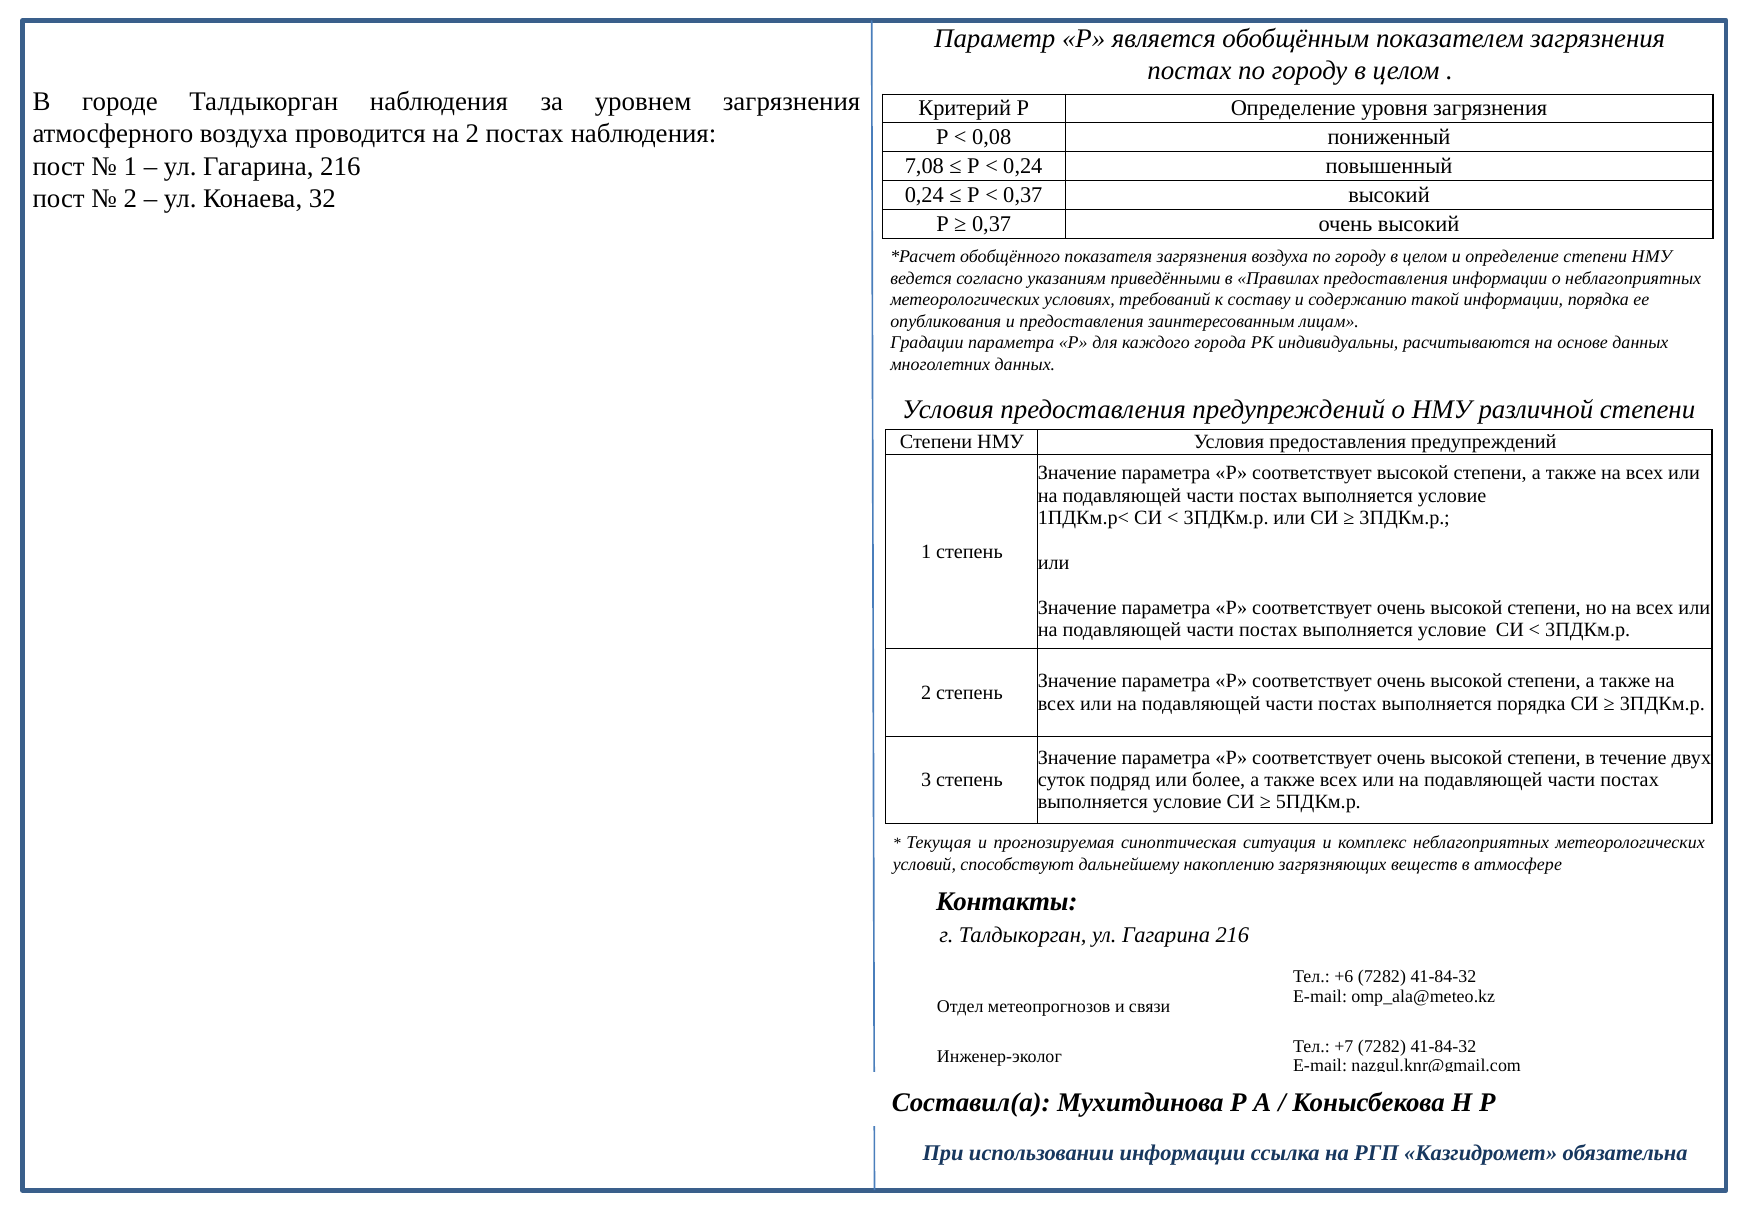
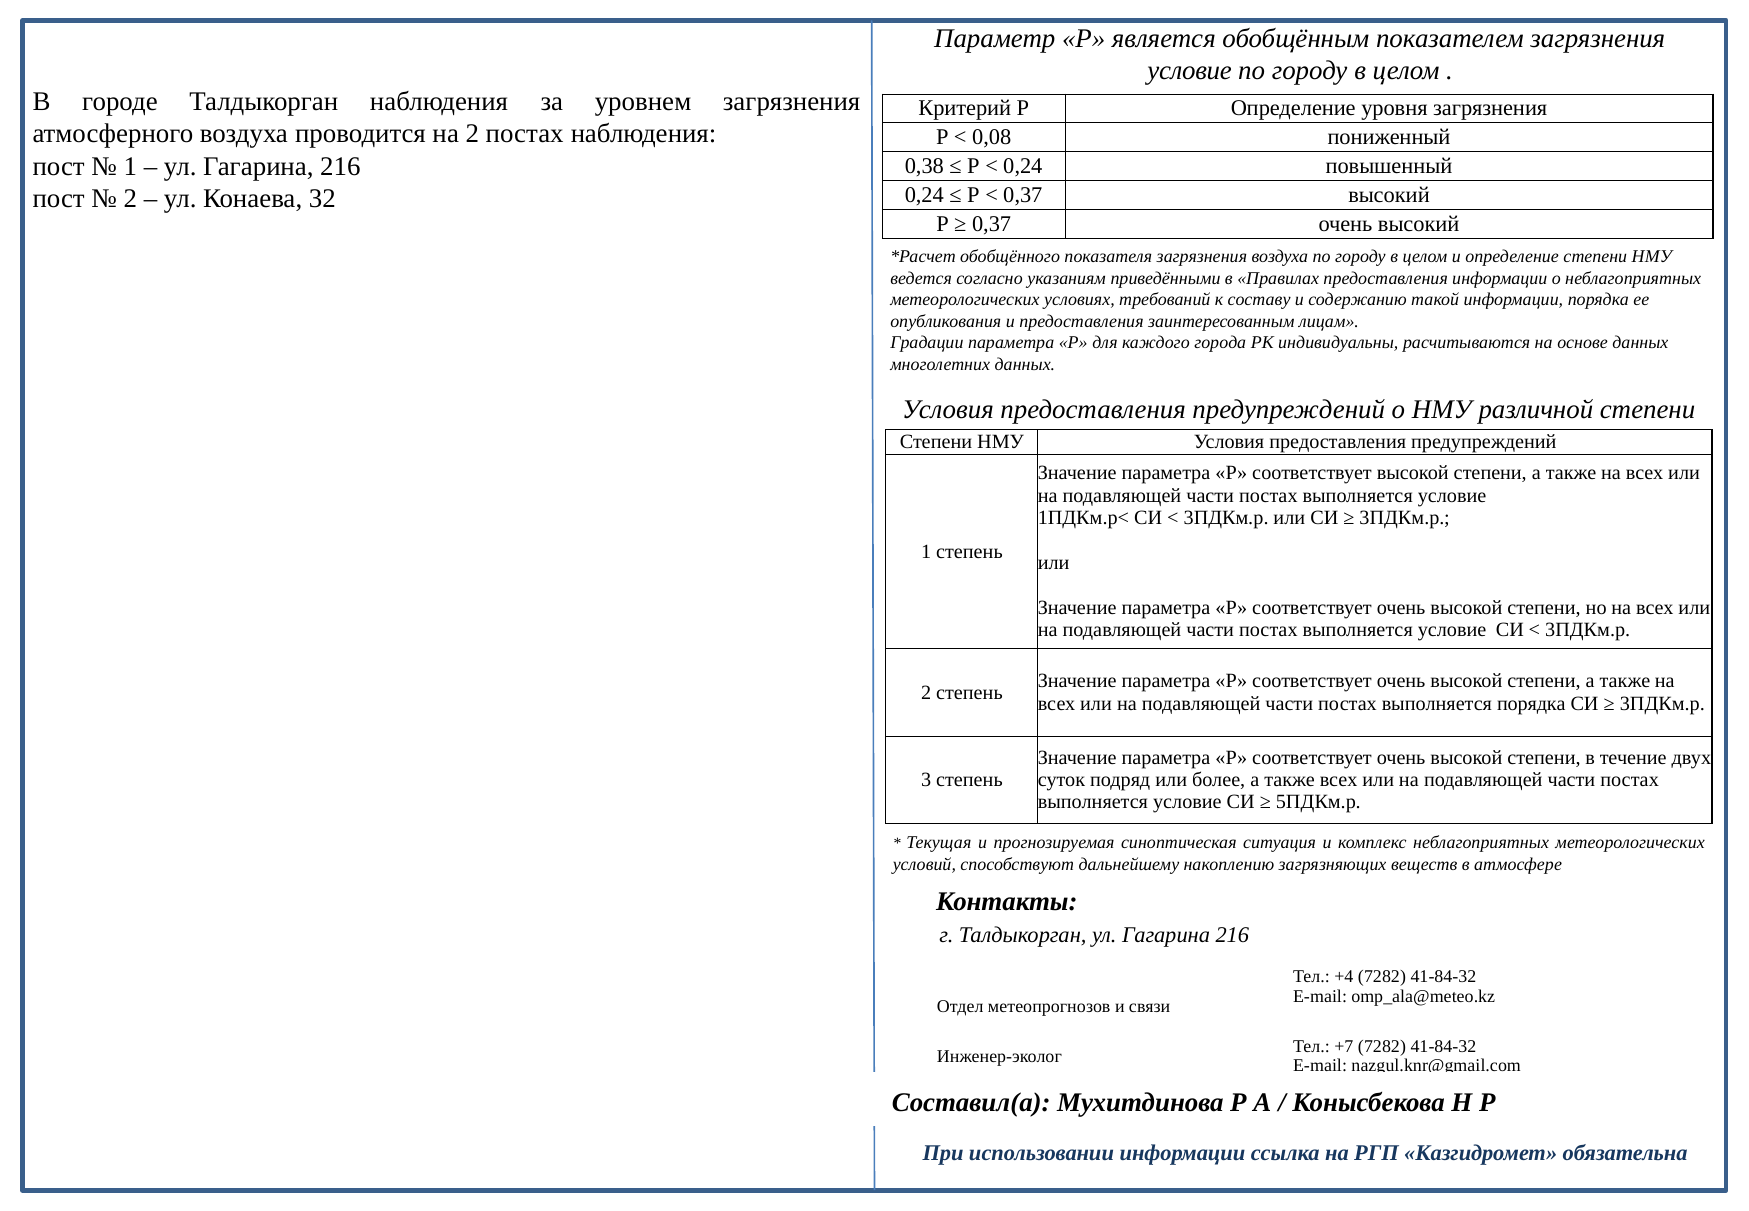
постах at (1189, 71): постах -> условие
7,08: 7,08 -> 0,38
+6: +6 -> +4
